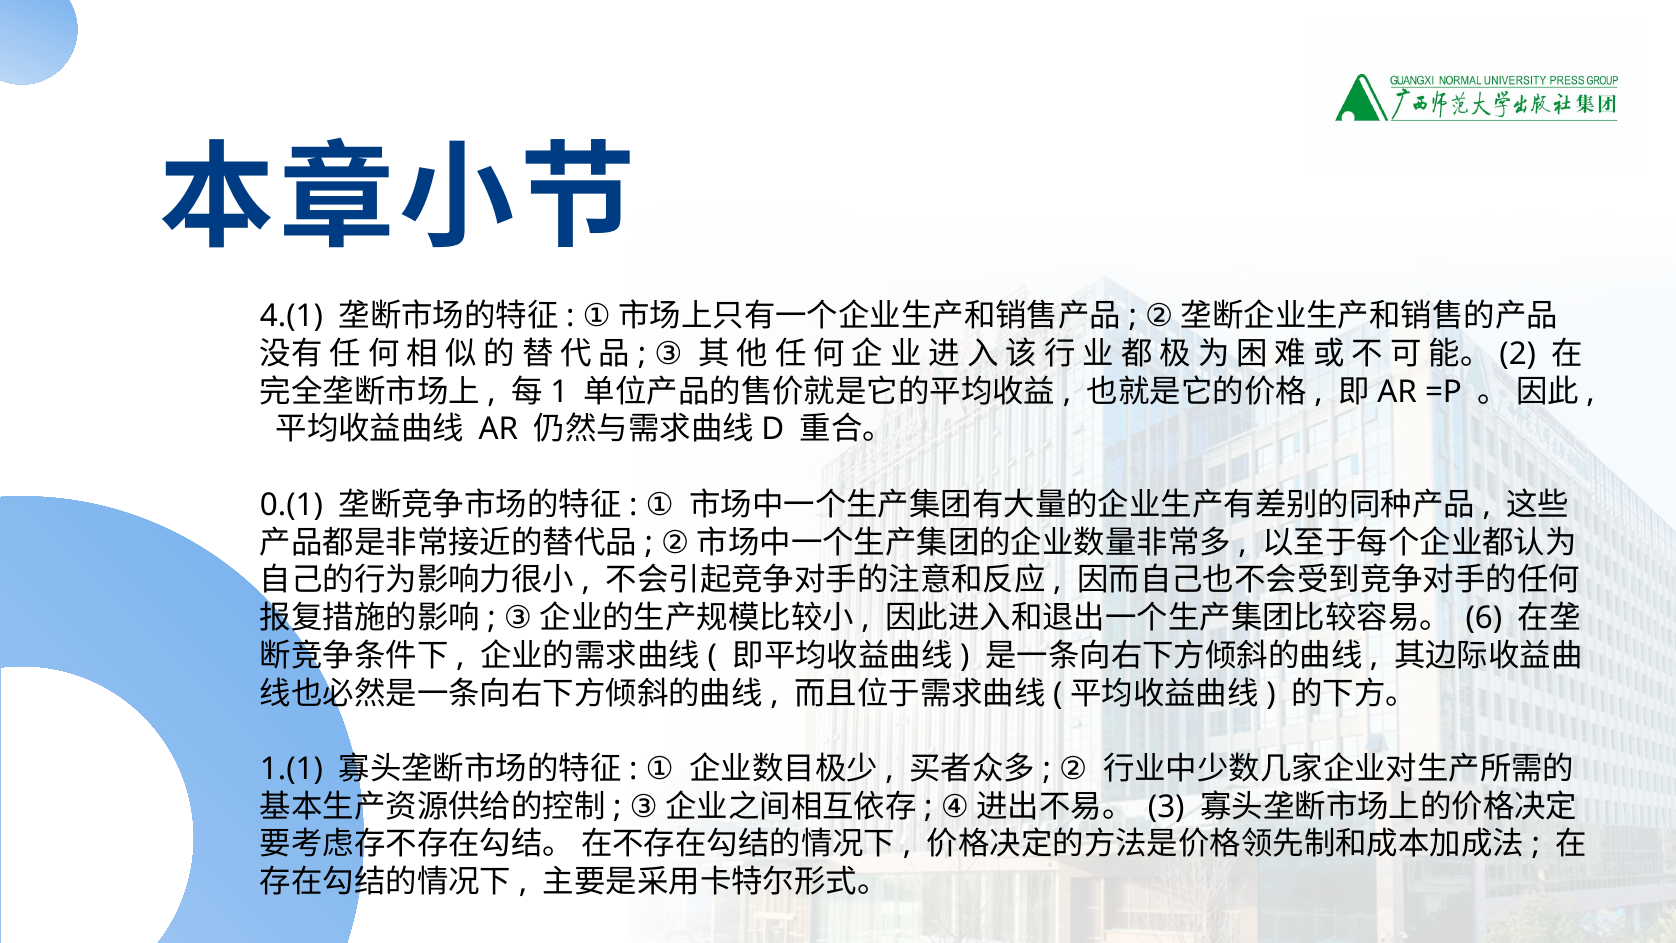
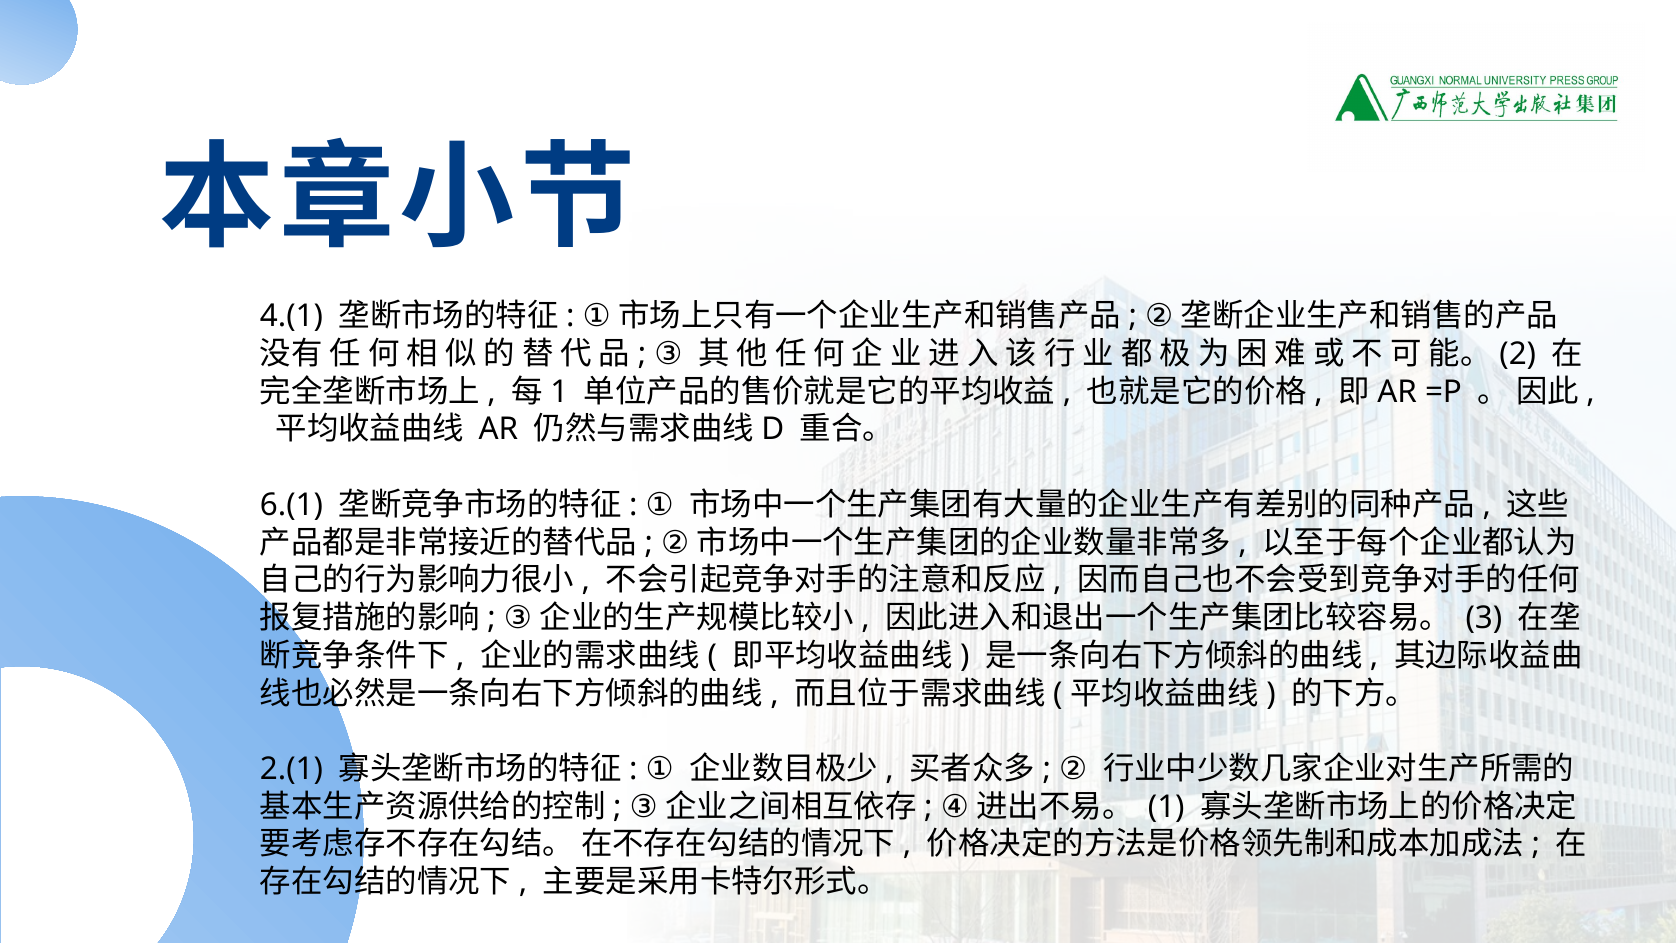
0.(1: 0.(1 -> 6.(1
6: 6 -> 3
1.(1: 1.(1 -> 2.(1
3: 3 -> 1
